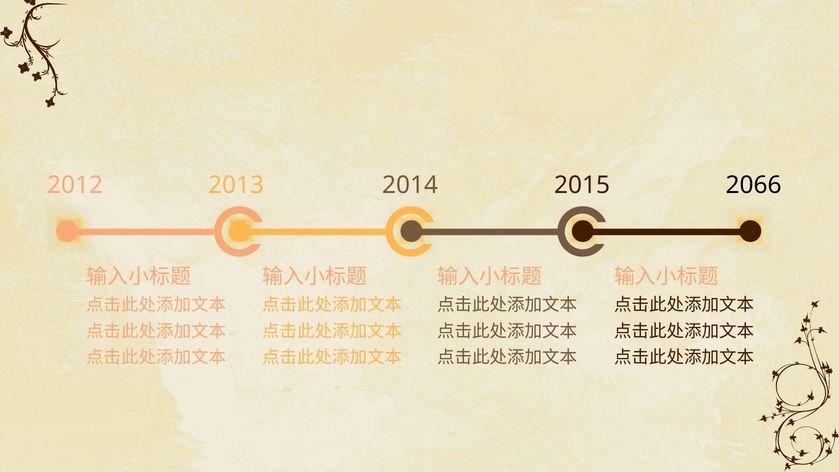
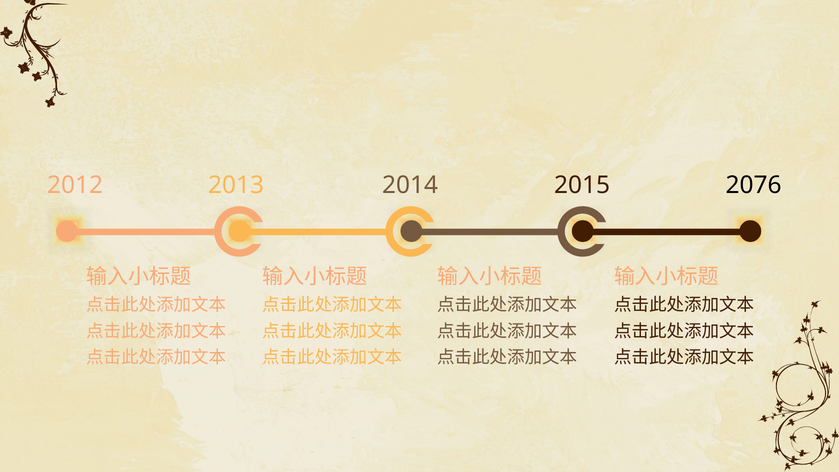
2066: 2066 -> 2076
